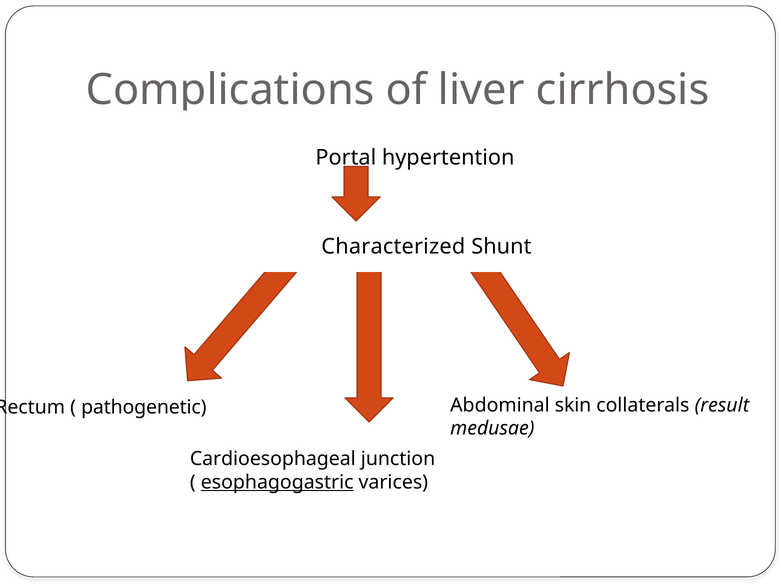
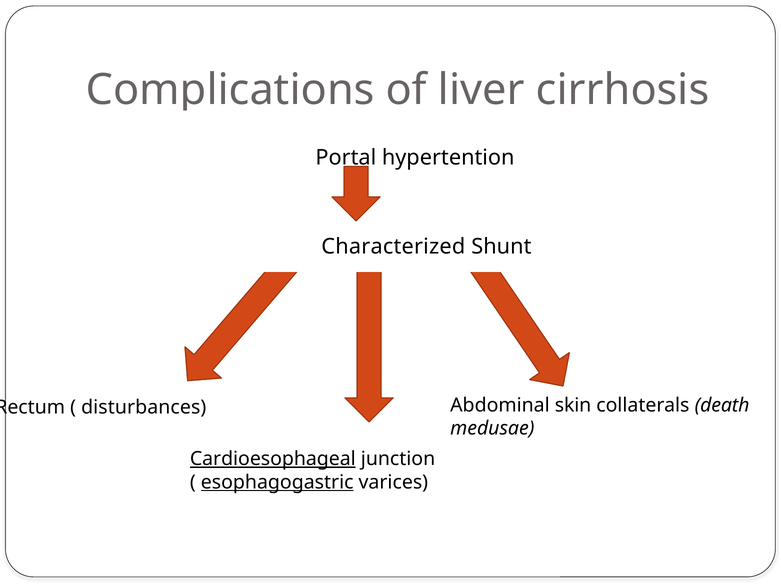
result: result -> death
pathogenetic: pathogenetic -> disturbances
Cardioesophageal underline: none -> present
